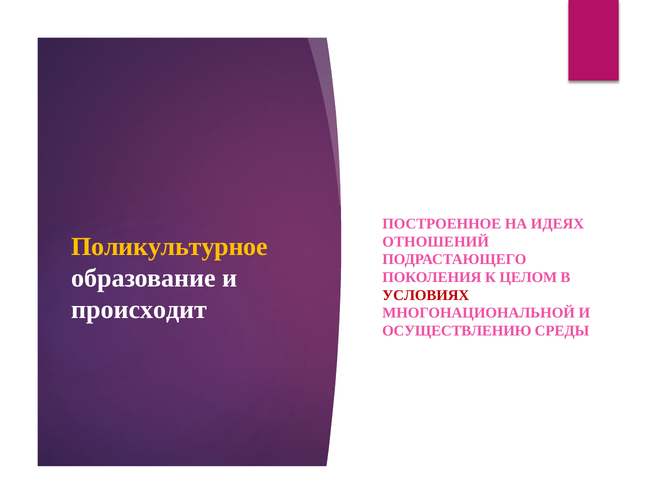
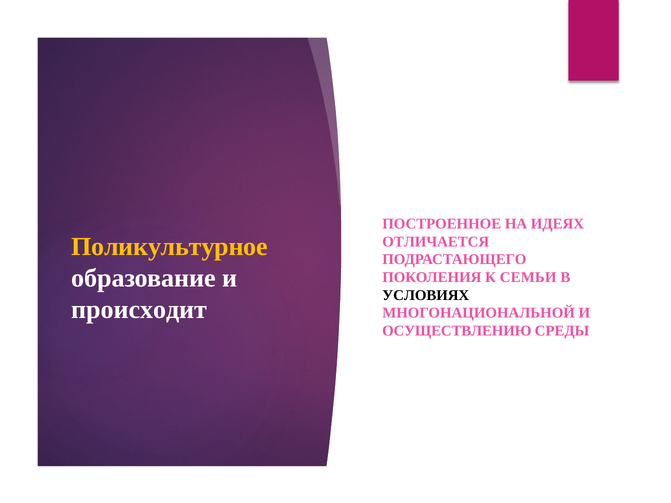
ОТНОШЕНИЙ: ОТНОШЕНИЙ -> ОТЛИЧАЕТСЯ
ЦЕЛОМ: ЦЕЛОМ -> СЕМЬИ
УСЛОВИЯХ colour: red -> black
